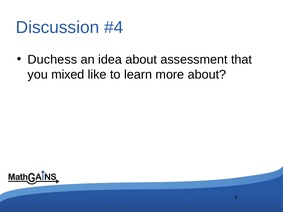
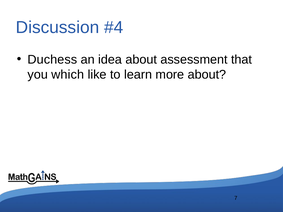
mixed: mixed -> which
